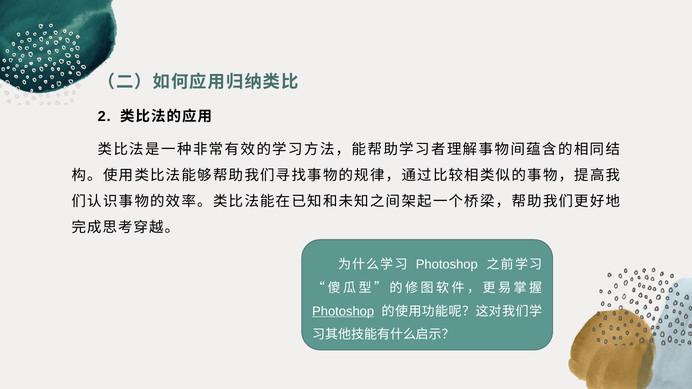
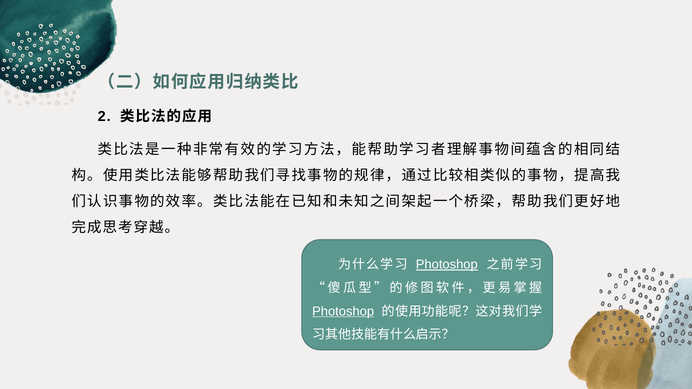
Photoshop at (447, 265) underline: none -> present
